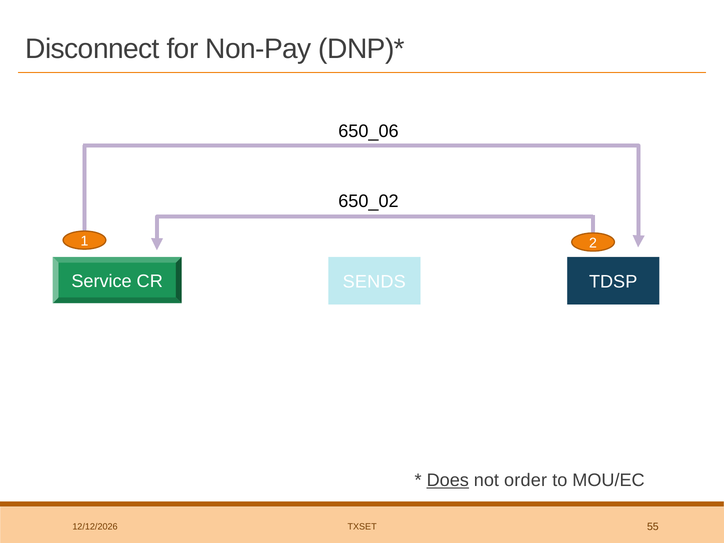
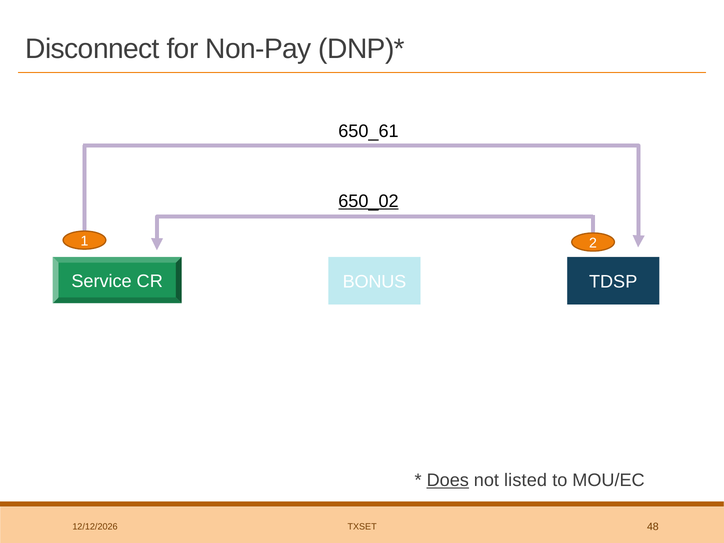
650_06: 650_06 -> 650_61
650_02 underline: none -> present
SENDS: SENDS -> BONUS
order: order -> listed
55: 55 -> 48
